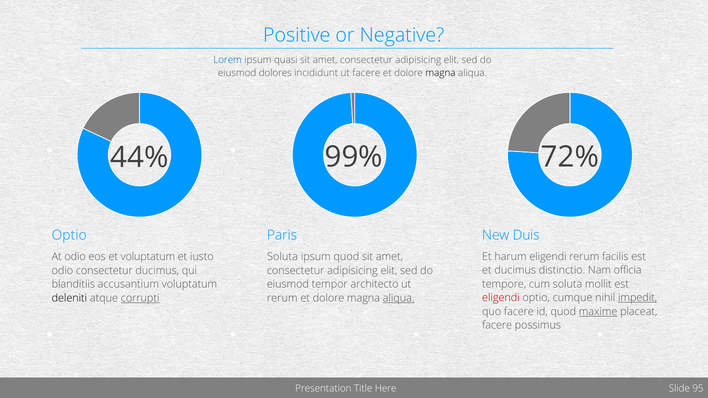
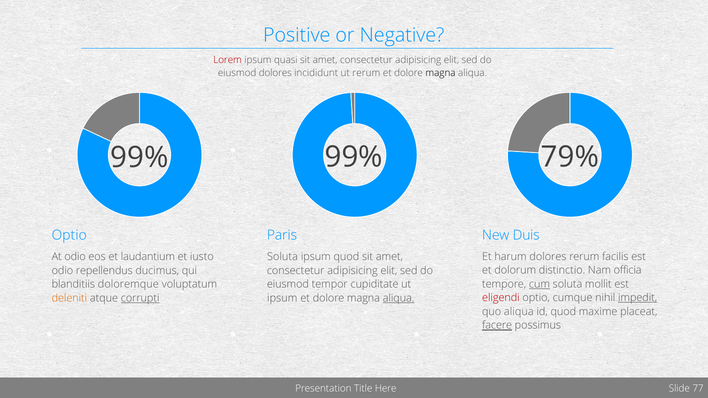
Lorem colour: blue -> red
ut facere: facere -> rerum
44% at (139, 157): 44% -> 99%
72%: 72% -> 79%
harum eligendi: eligendi -> dolores
et voluptatum: voluptatum -> laudantium
et ducimus: ducimus -> dolorum
odio consectetur: consectetur -> repellendus
cum underline: none -> present
accusantium: accusantium -> doloremque
architecto: architecto -> cupiditate
deleniti colour: black -> orange
rerum at (282, 298): rerum -> ipsum
quo facere: facere -> aliqua
maxime underline: present -> none
facere at (497, 325) underline: none -> present
95: 95 -> 77
